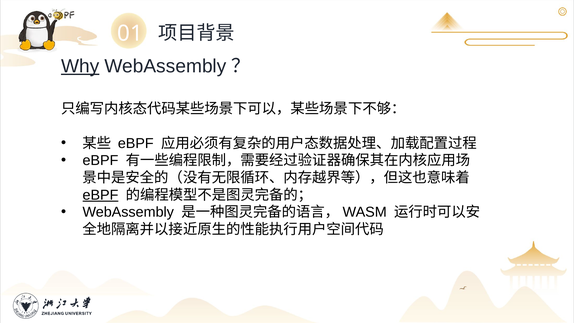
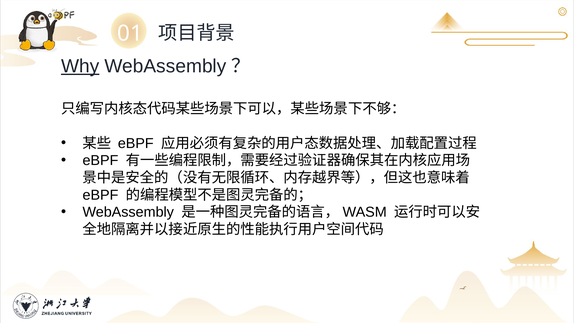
eBPF at (100, 195) underline: present -> none
